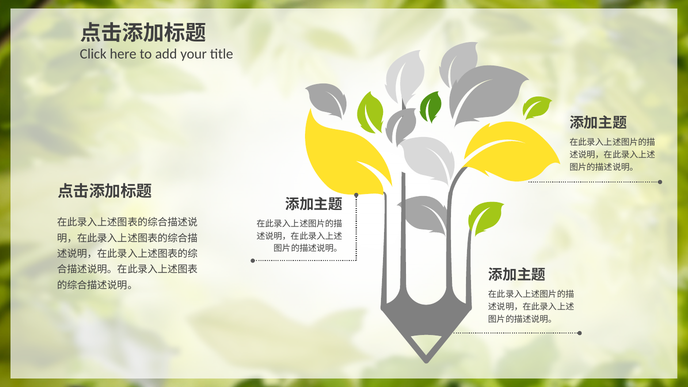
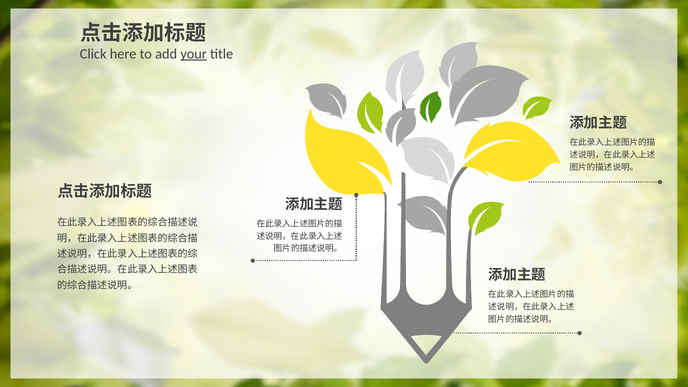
your underline: none -> present
